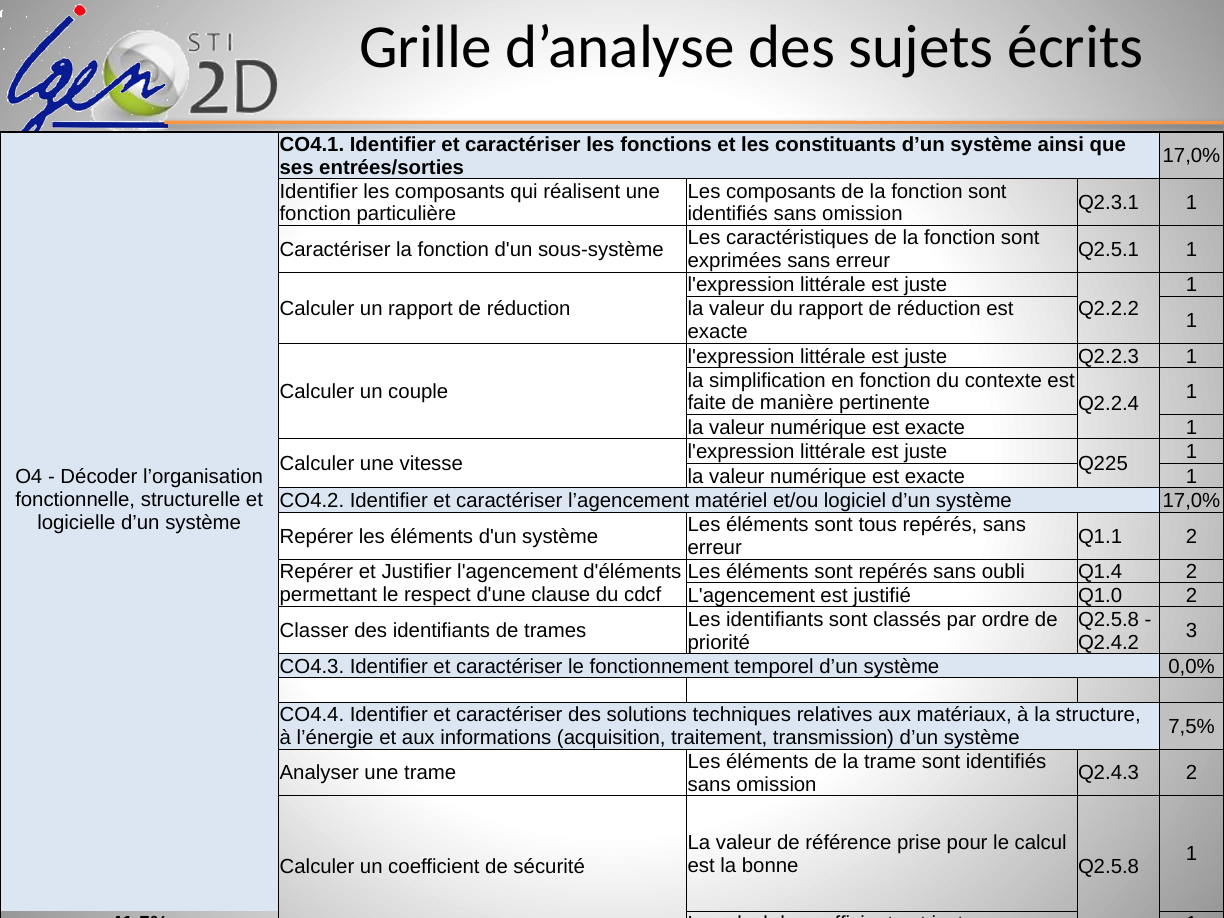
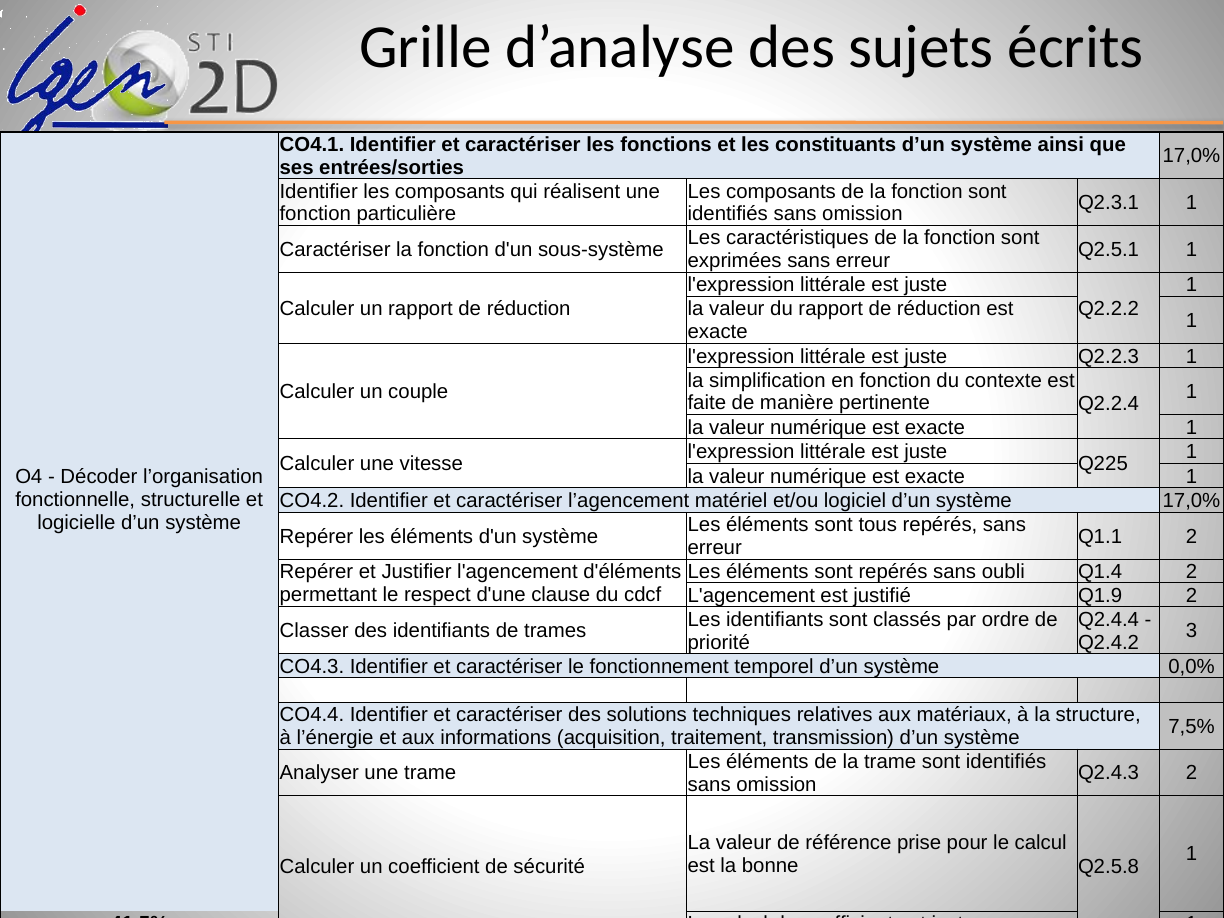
Q1.0: Q1.0 -> Q1.9
Q2.5.8 at (1109, 619): Q2.5.8 -> Q2.4.4
